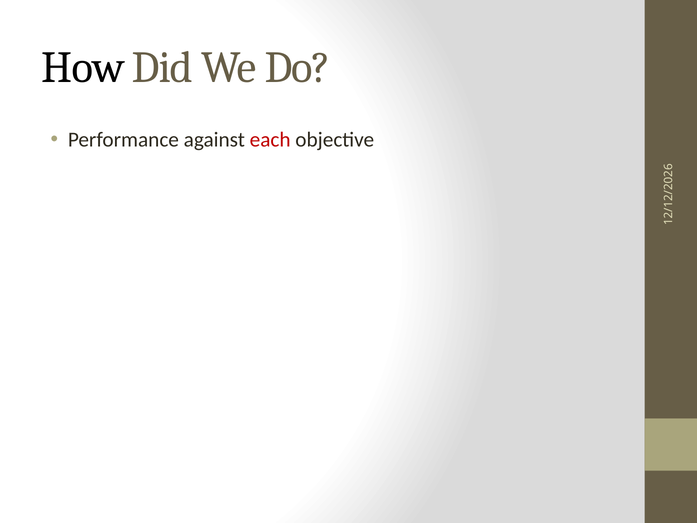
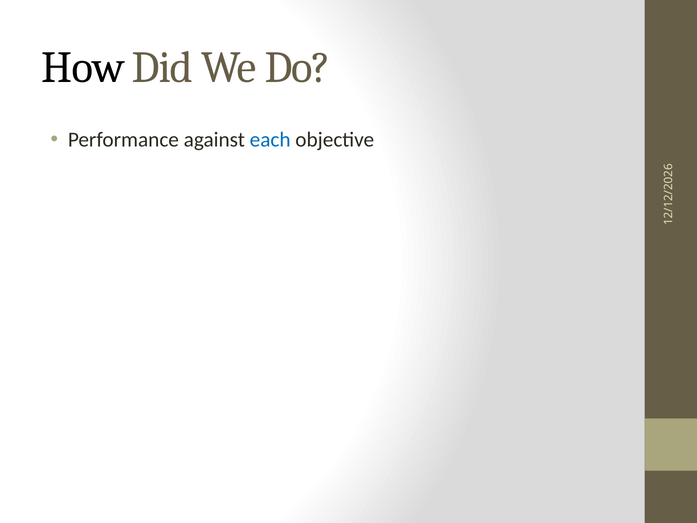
each colour: red -> blue
